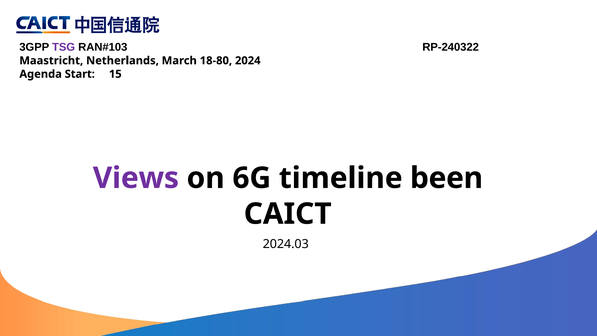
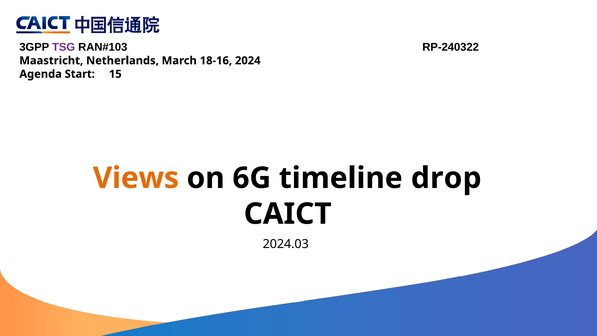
18-80: 18-80 -> 18-16
Views colour: purple -> orange
been: been -> drop
